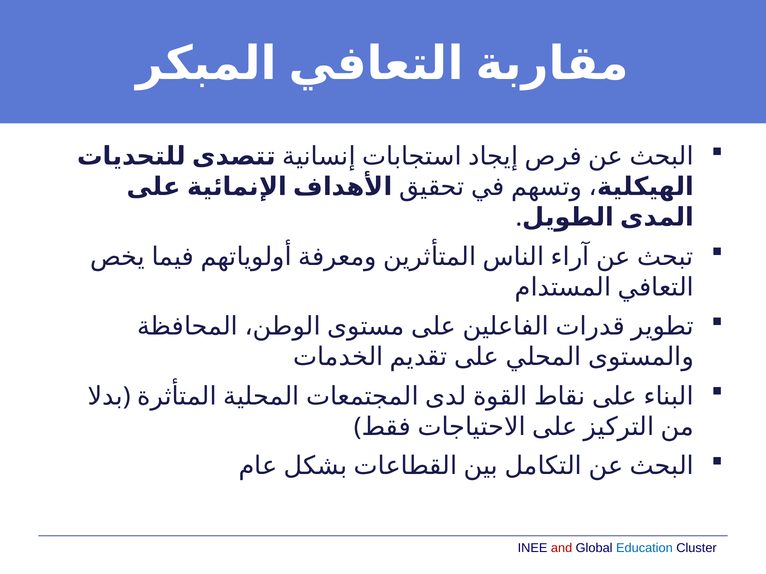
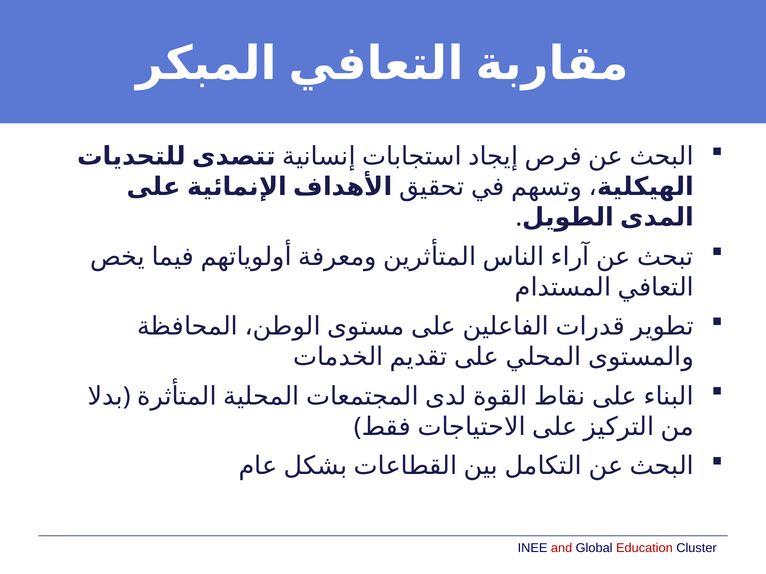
Education colour: blue -> red
